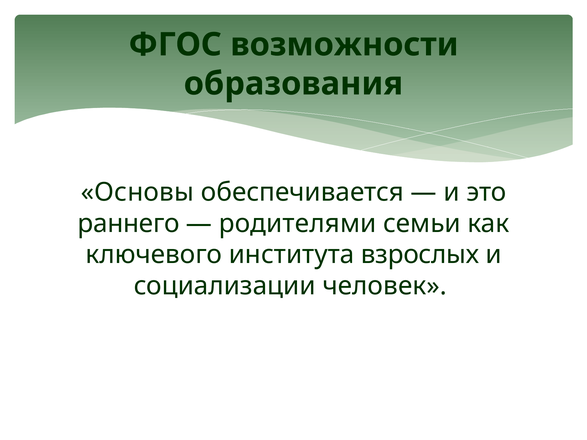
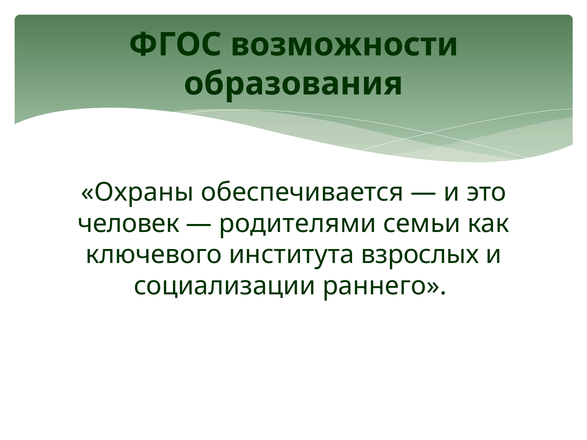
Основы: Основы -> Охраны
раннего: раннего -> человек
человек: человек -> раннего
